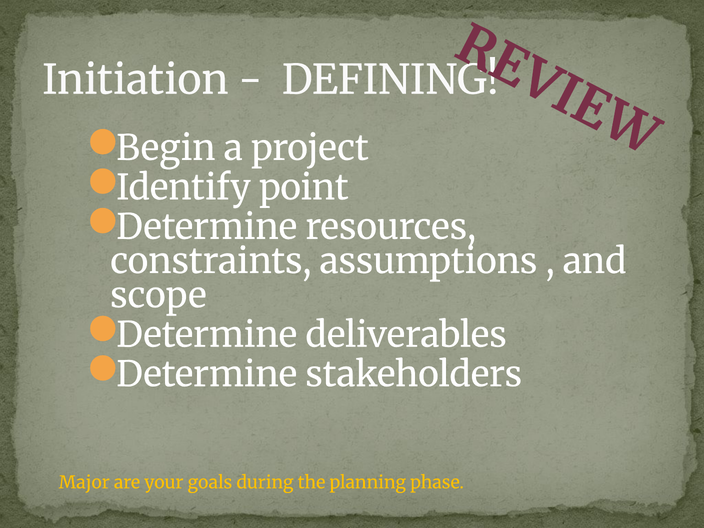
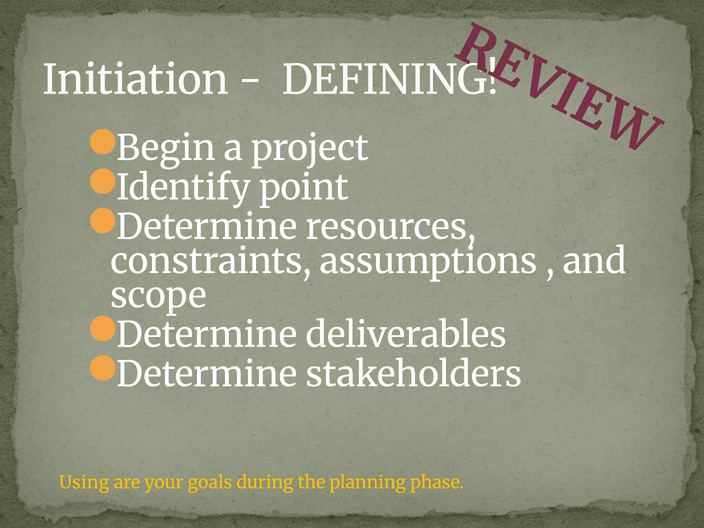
Major: Major -> Using
